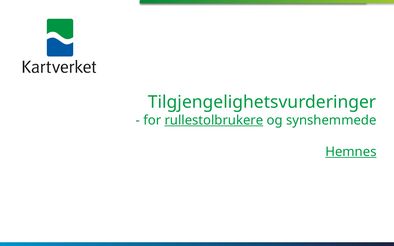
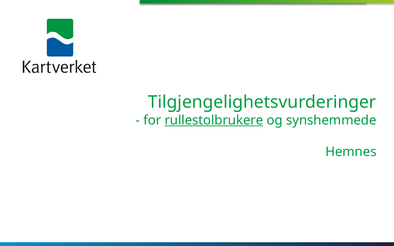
Hemnes underline: present -> none
